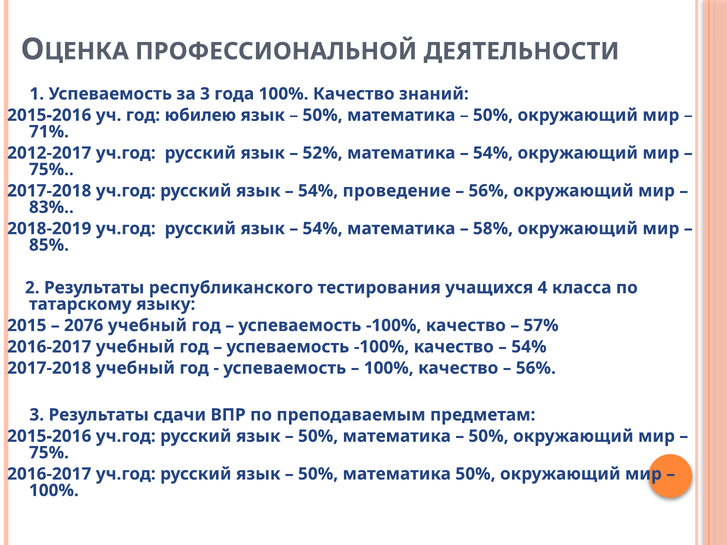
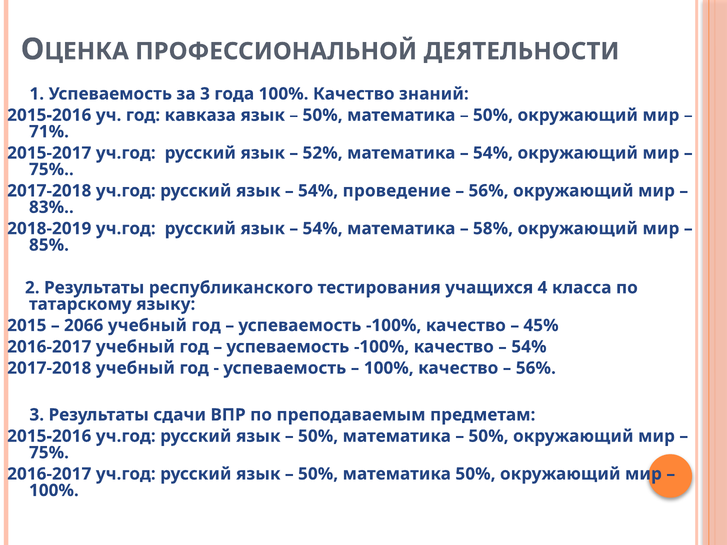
юбилею: юбилею -> кавказа
2012-2017: 2012-2017 -> 2015-2017
2076: 2076 -> 2066
57%: 57% -> 45%
